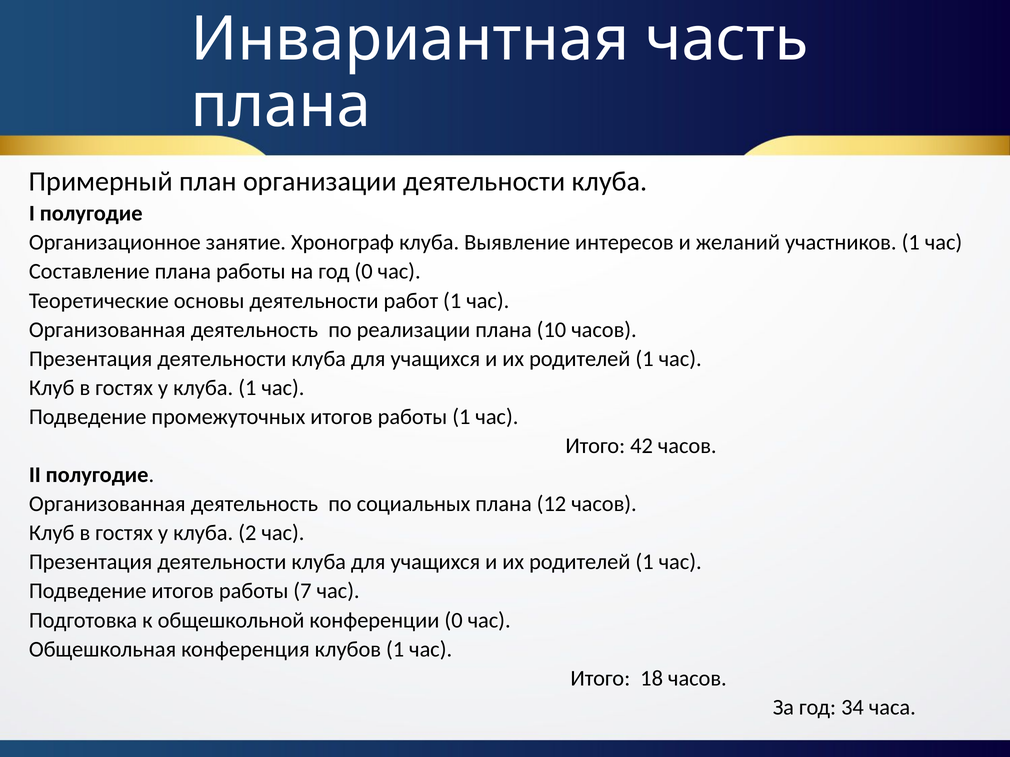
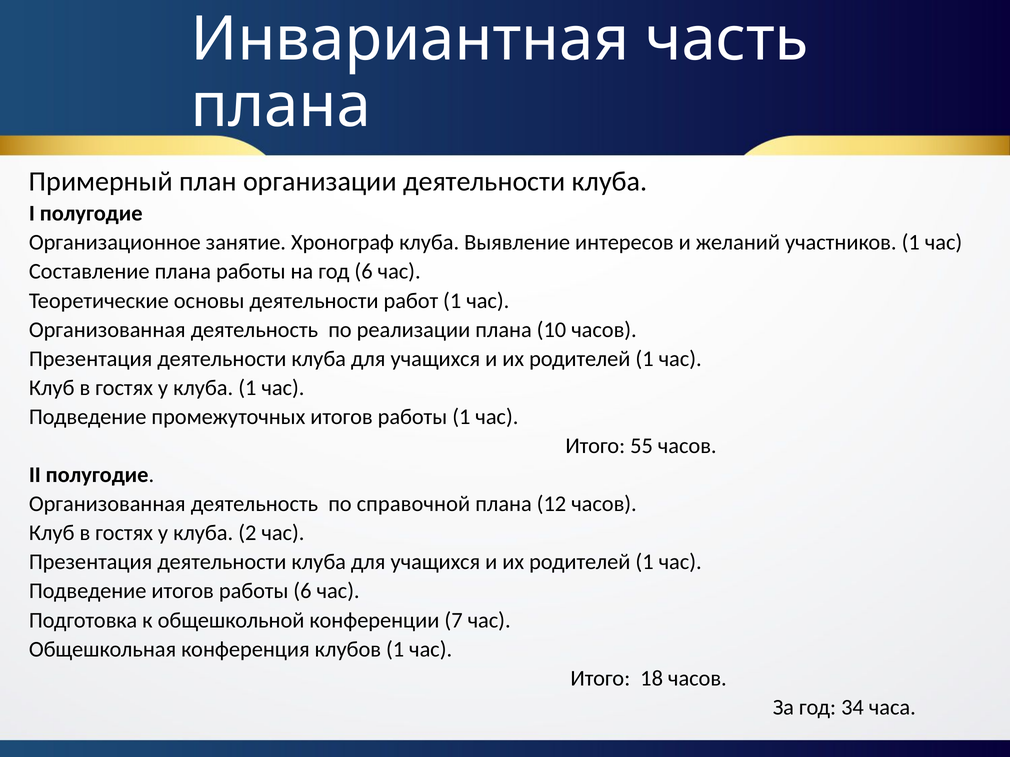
год 0: 0 -> 6
42: 42 -> 55
социальных: социальных -> справочной
работы 7: 7 -> 6
конференции 0: 0 -> 7
